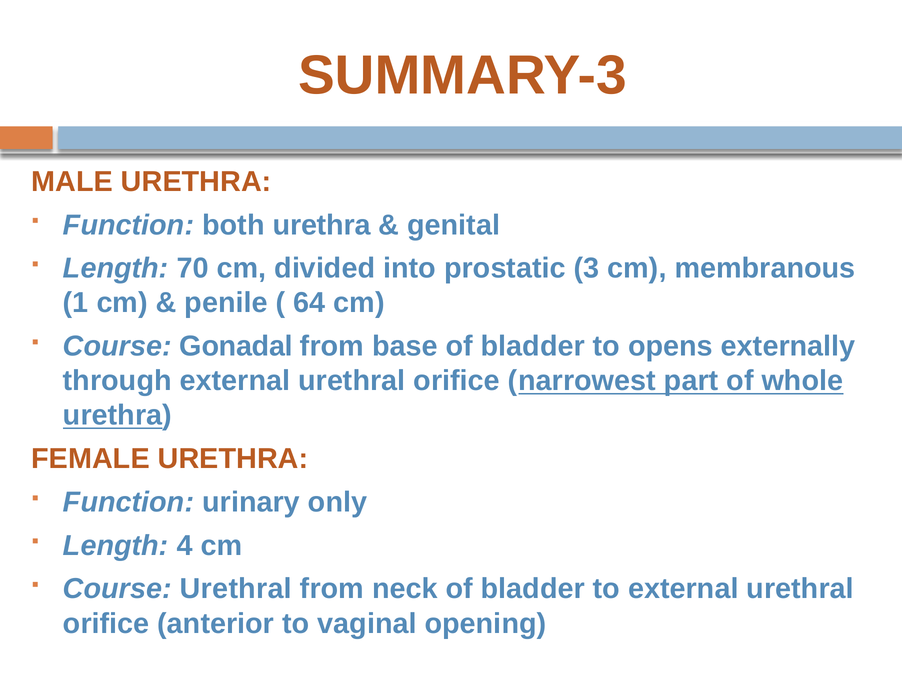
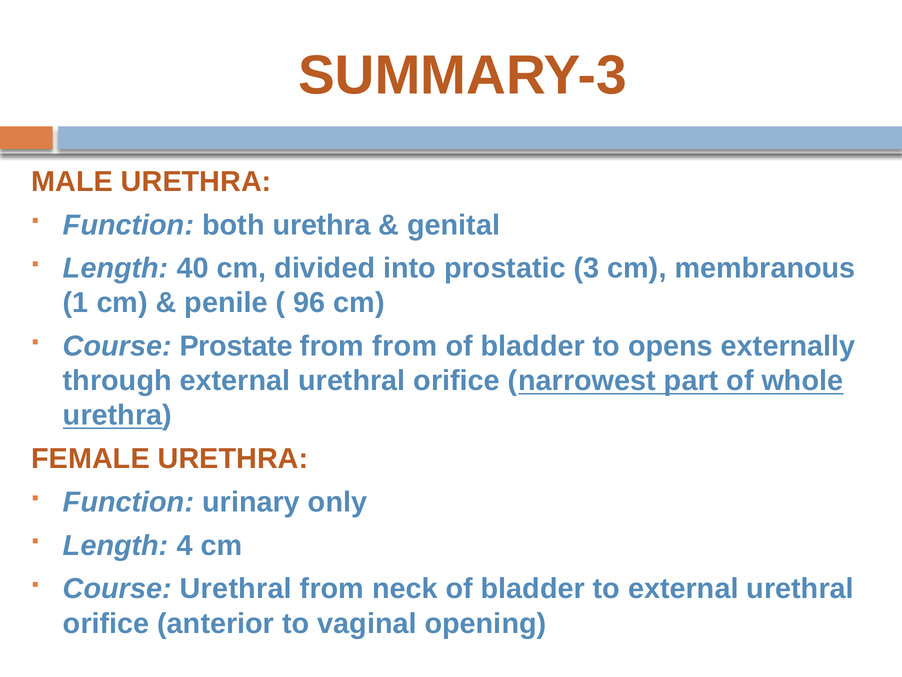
70: 70 -> 40
64: 64 -> 96
Gonadal: Gonadal -> Prostate
from base: base -> from
